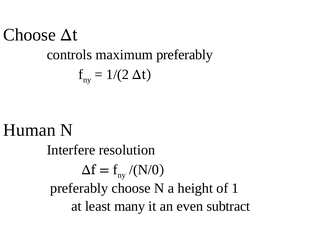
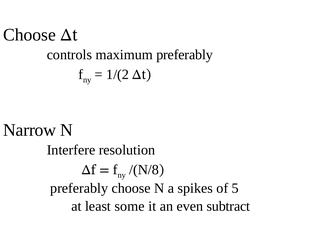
Human: Human -> Narrow
/(N/0: /(N/0 -> /(N/8
height: height -> spikes
1: 1 -> 5
many: many -> some
